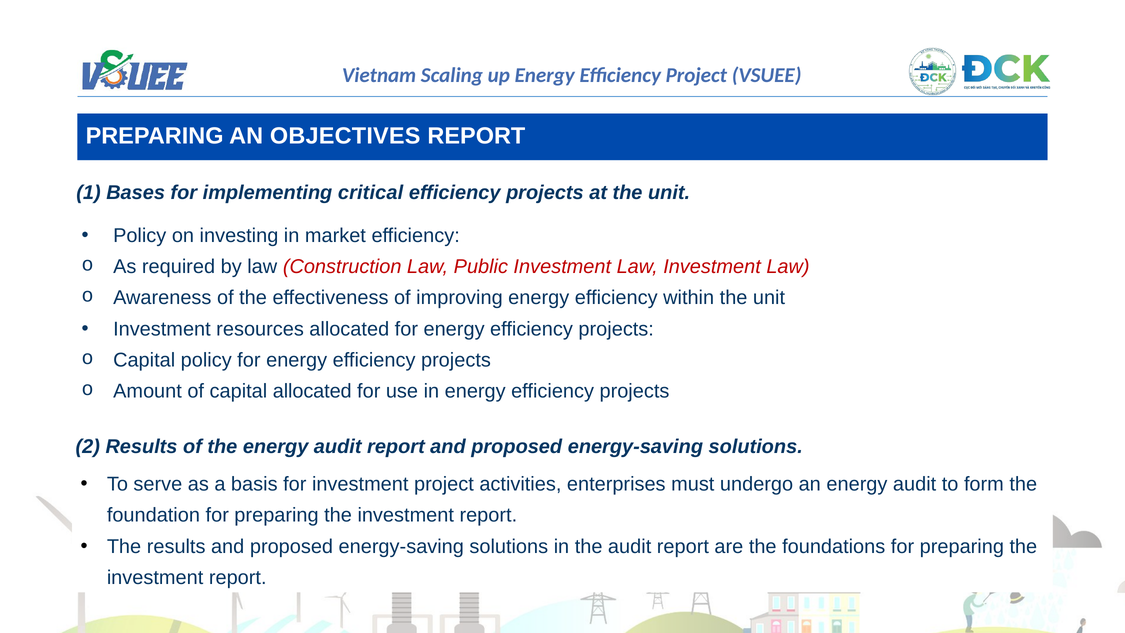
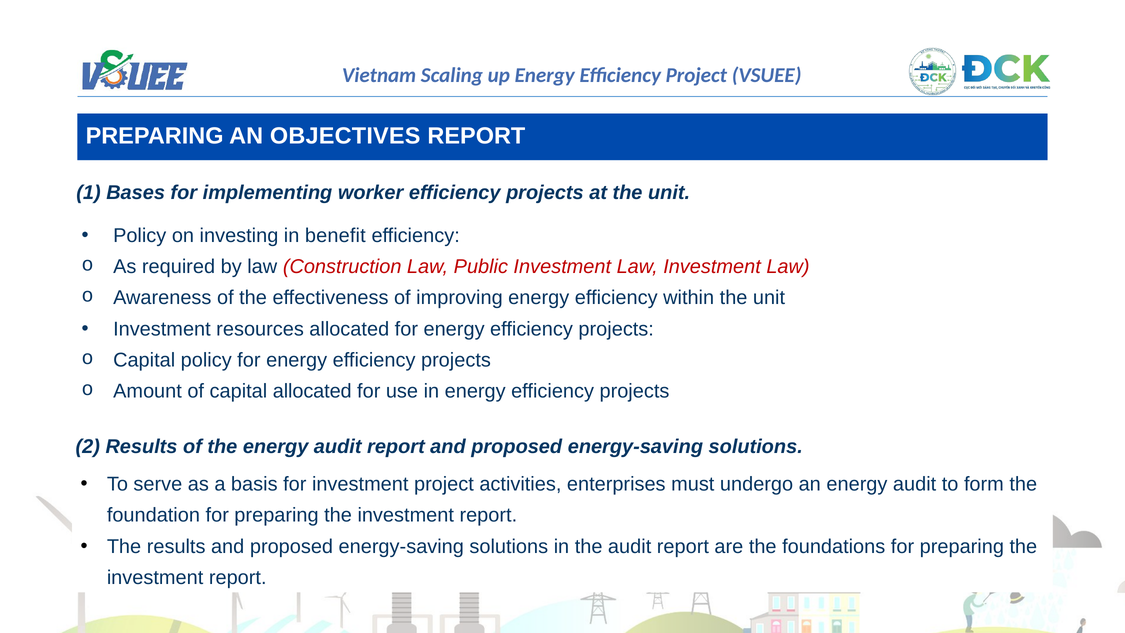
critical: critical -> worker
market: market -> benefit
